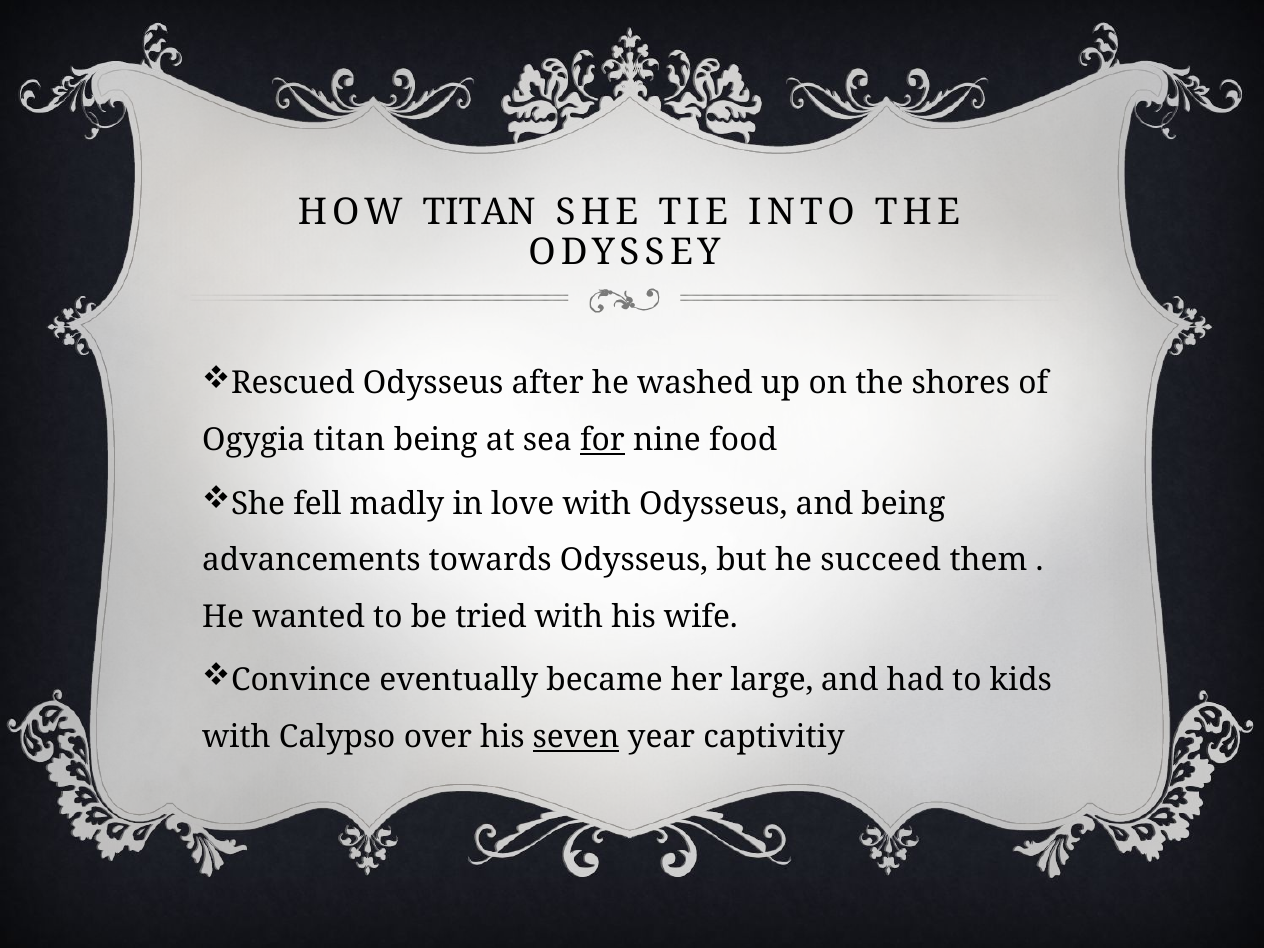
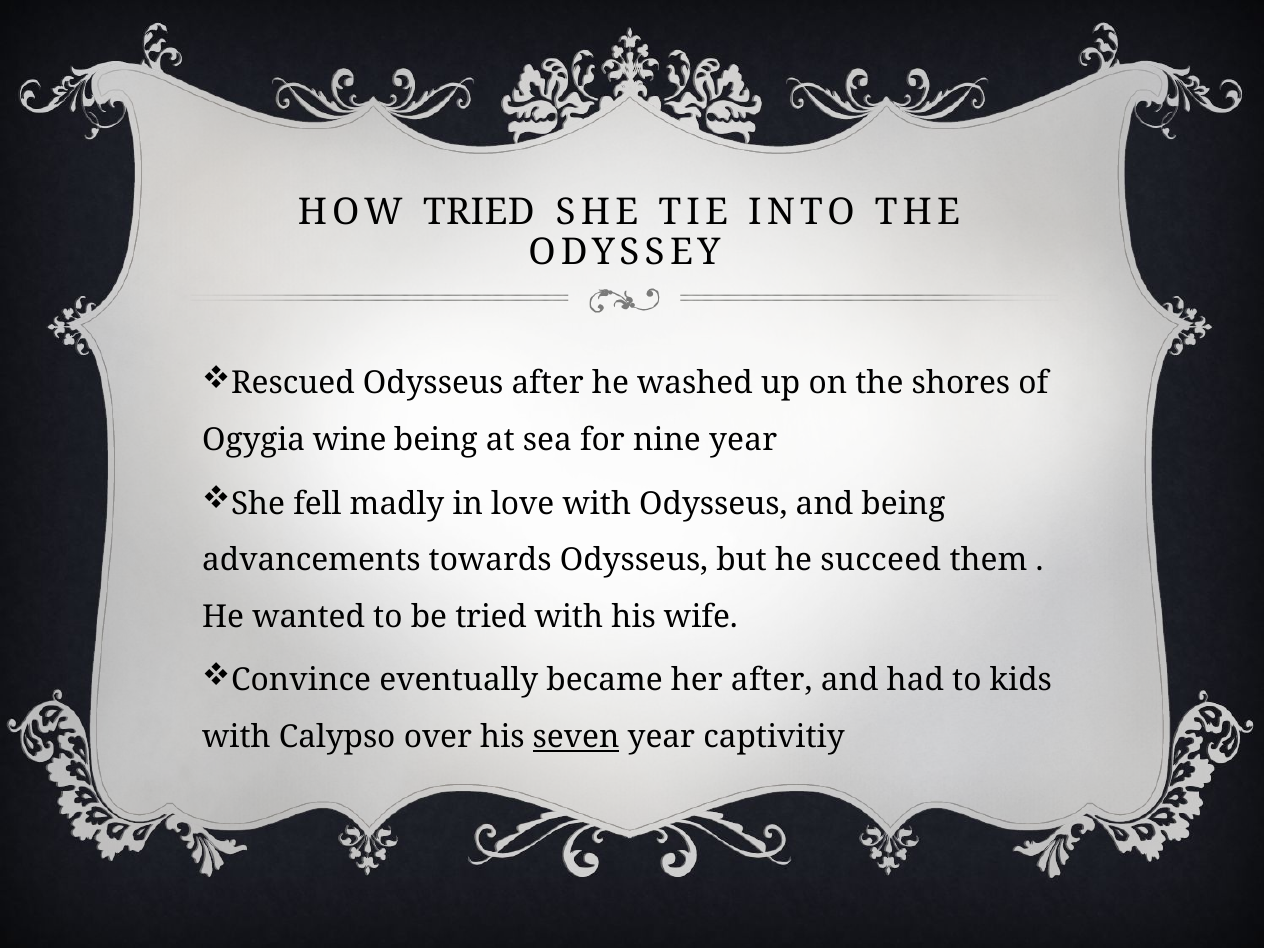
HOW TITAN: TITAN -> TRIED
Ogygia titan: titan -> wine
for underline: present -> none
nine food: food -> year
her large: large -> after
